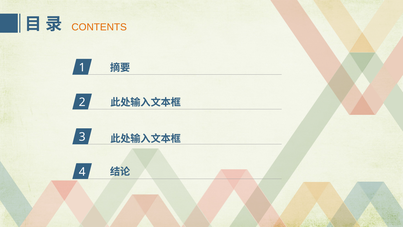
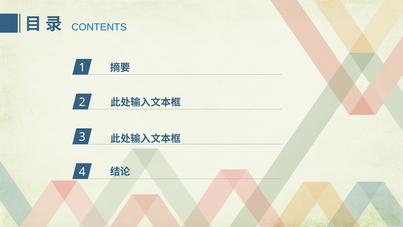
CONTENTS colour: orange -> blue
